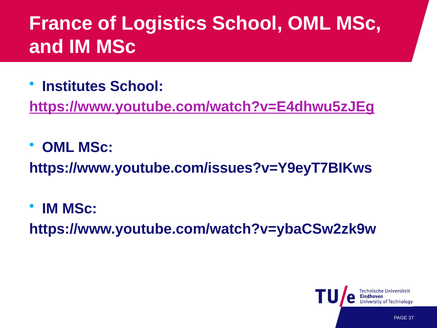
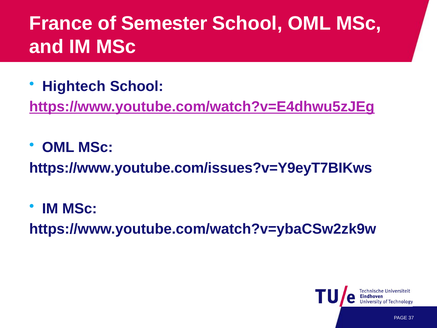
Logistics: Logistics -> Semester
Institutes: Institutes -> Hightech
